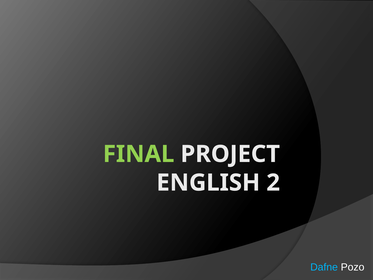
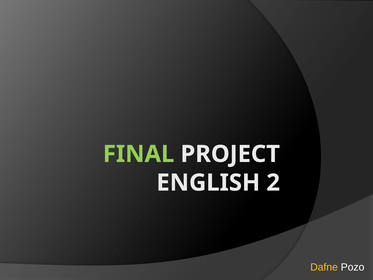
Dafne colour: light blue -> yellow
